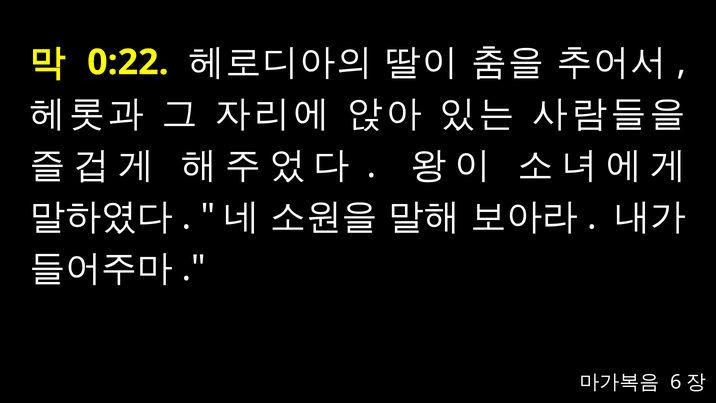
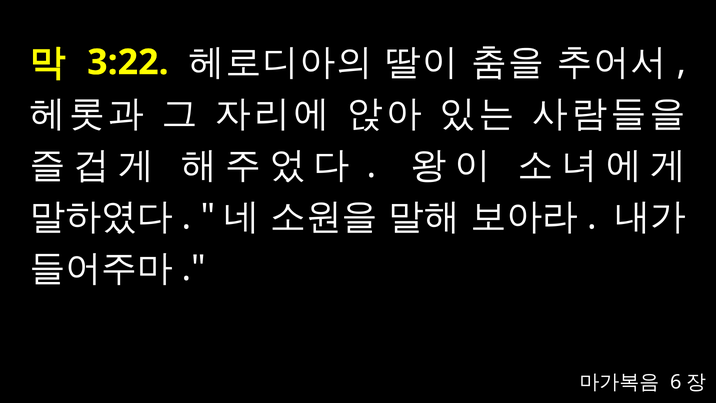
0:22: 0:22 -> 3:22
